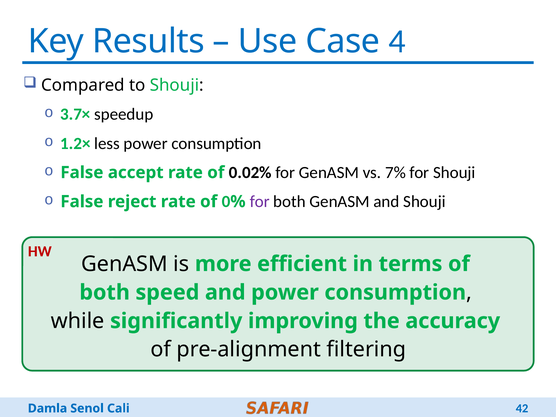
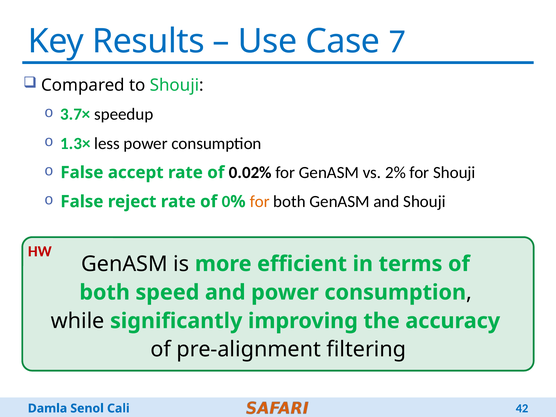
4: 4 -> 7
1.2×: 1.2× -> 1.3×
7%: 7% -> 2%
for at (260, 202) colour: purple -> orange
